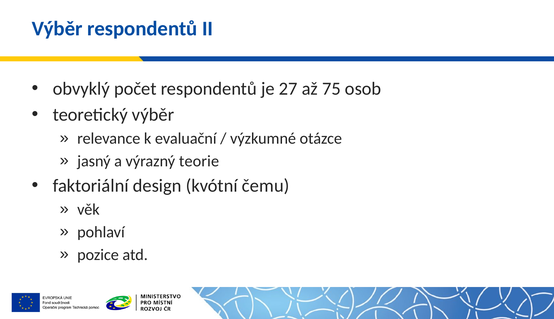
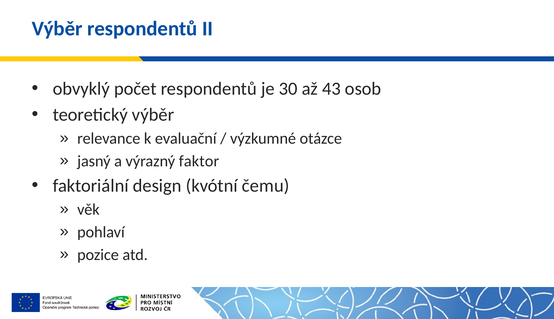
27: 27 -> 30
75: 75 -> 43
teorie: teorie -> faktor
